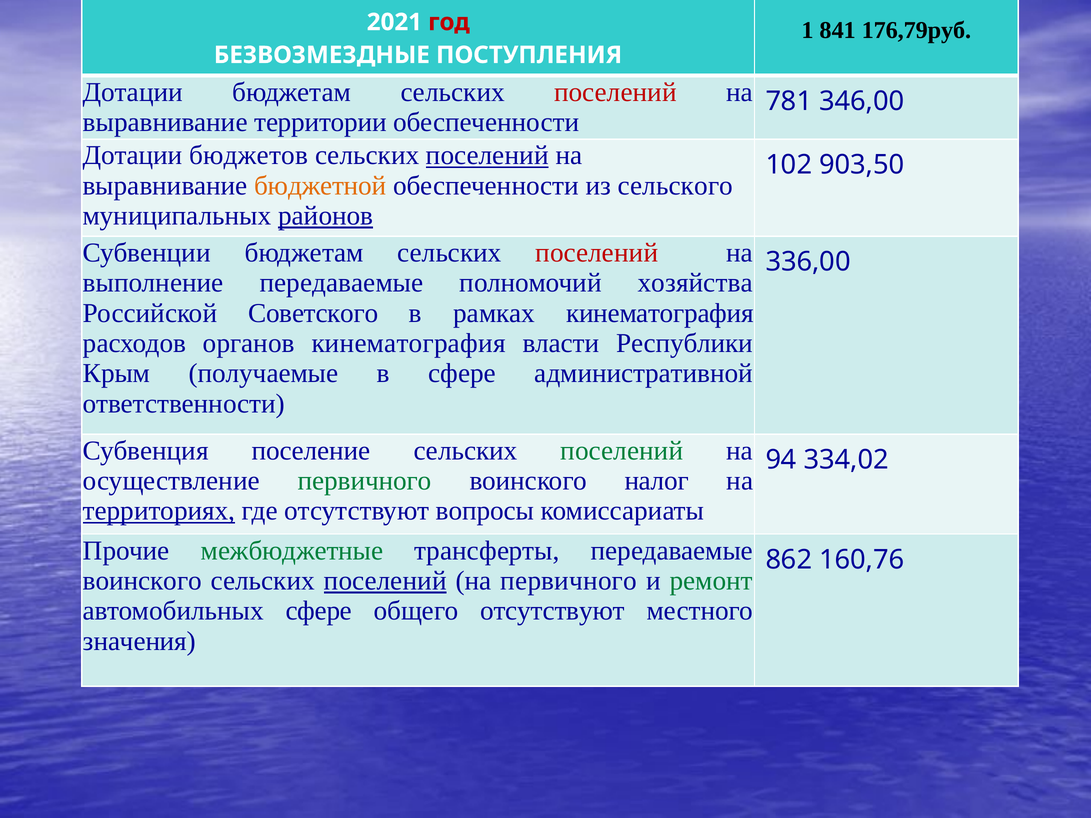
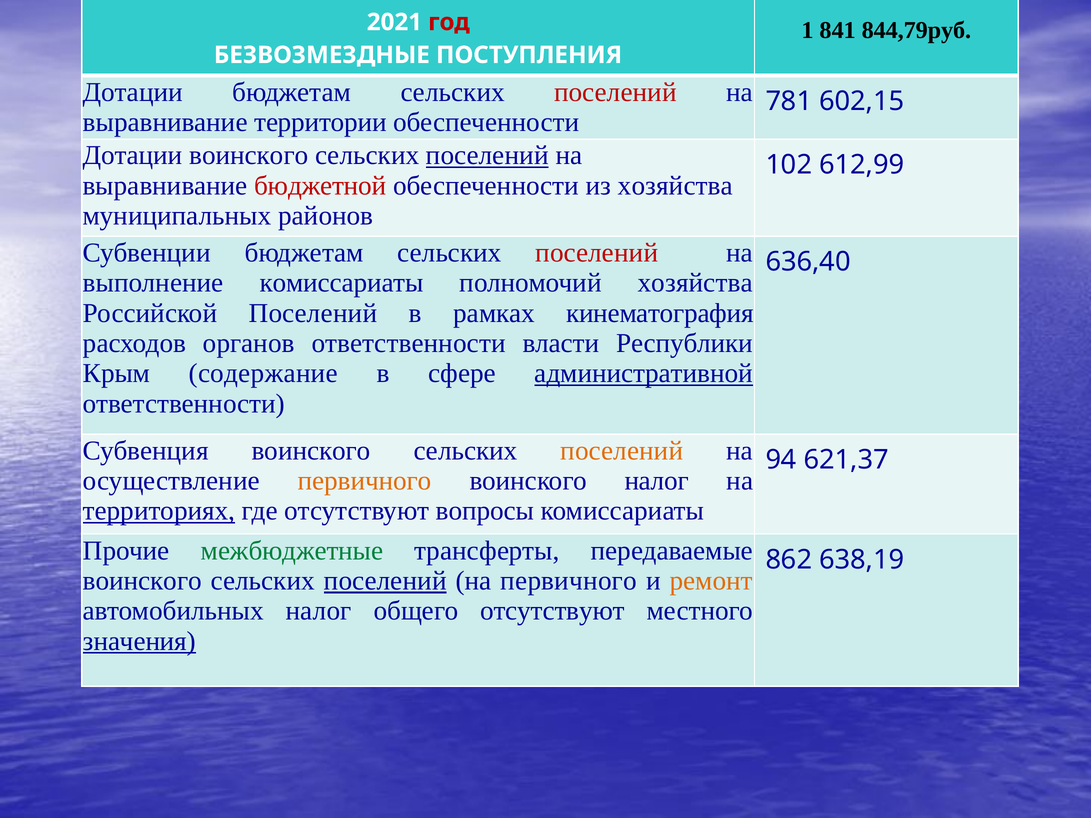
176,79руб: 176,79руб -> 844,79руб
346,00: 346,00 -> 602,15
Дотации бюджетов: бюджетов -> воинского
903,50: 903,50 -> 612,99
бюджетной colour: orange -> red
из сельского: сельского -> хозяйства
районов underline: present -> none
336,00: 336,00 -> 636,40
выполнение передаваемые: передаваемые -> комиссариаты
Российской Советского: Советского -> Поселений
органов кинематография: кинематография -> ответственности
получаемые: получаемые -> содержание
административной underline: none -> present
Субвенция поселение: поселение -> воинского
поселений at (622, 451) colour: green -> orange
334,02: 334,02 -> 621,37
первичного at (365, 481) colour: green -> orange
160,76: 160,76 -> 638,19
ремонт colour: green -> orange
автомобильных сфере: сфере -> налог
значения underline: none -> present
